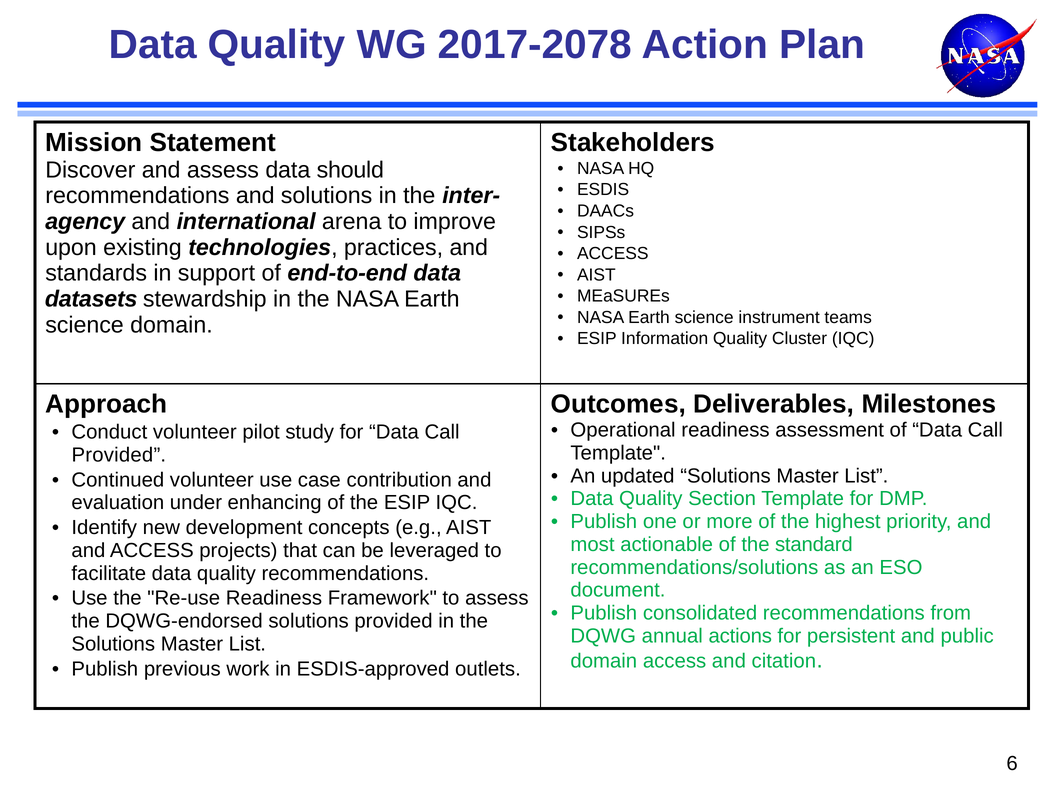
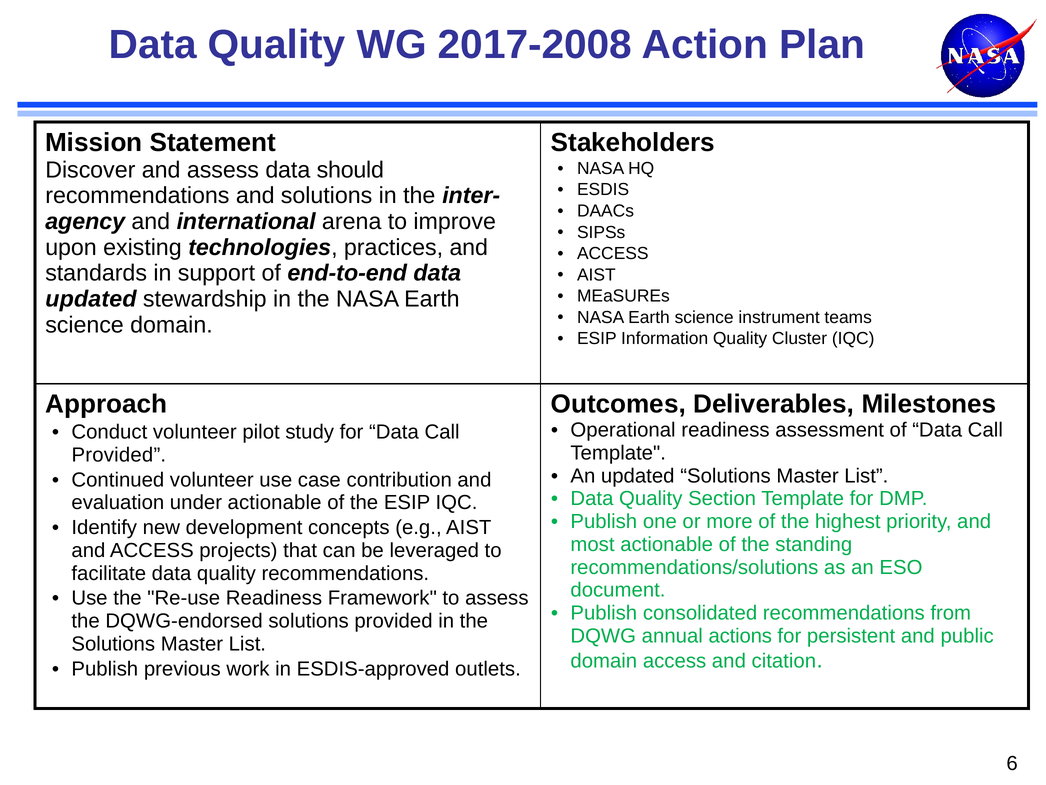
2017-2078: 2017-2078 -> 2017-2008
datasets at (91, 299): datasets -> updated
under enhancing: enhancing -> actionable
standard: standard -> standing
